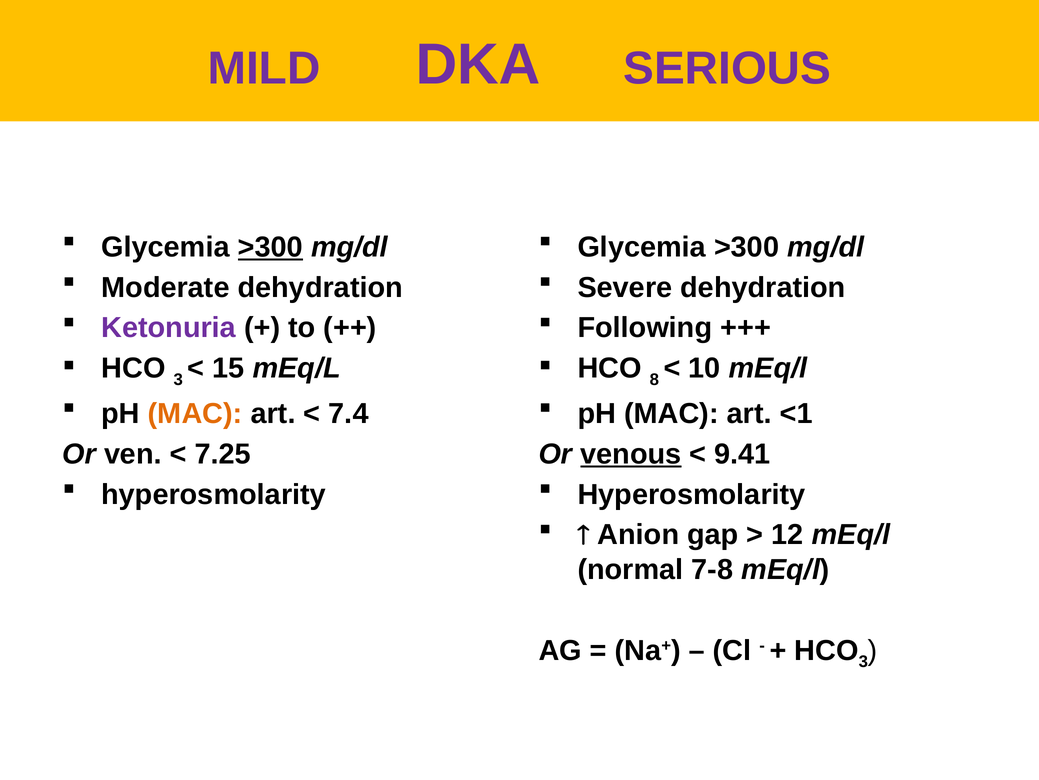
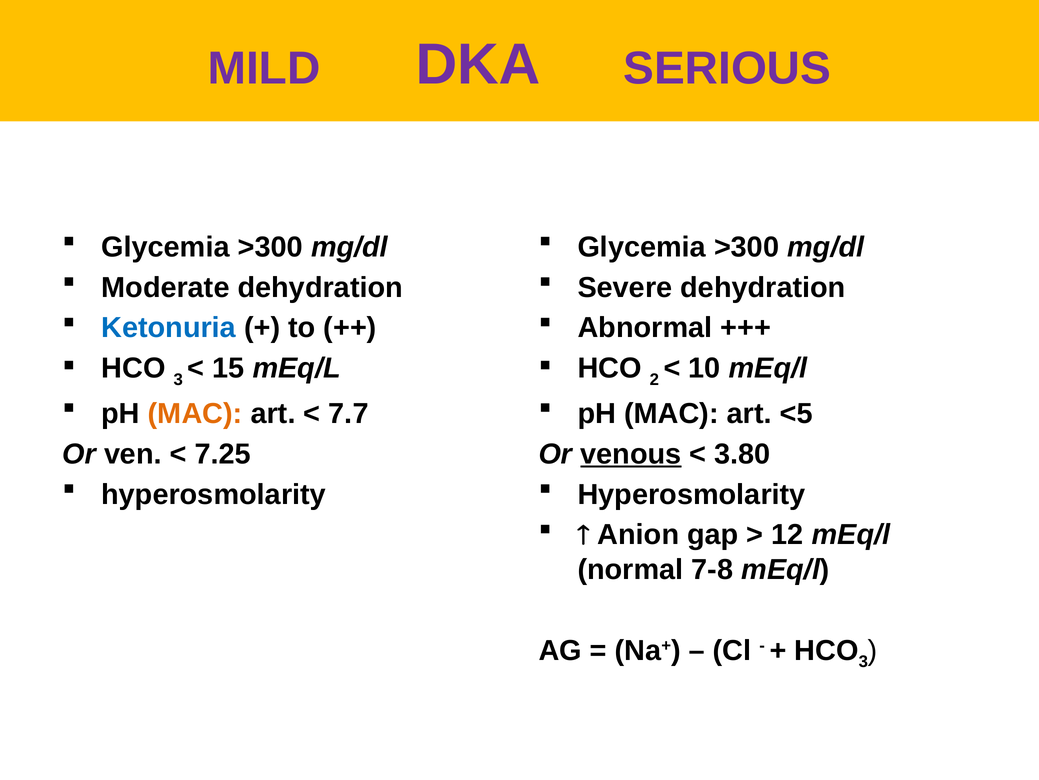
>300 at (270, 247) underline: present -> none
Ketonuria colour: purple -> blue
Following: Following -> Abnormal
8: 8 -> 2
7.4: 7.4 -> 7.7
<1: <1 -> <5
9.41: 9.41 -> 3.80
